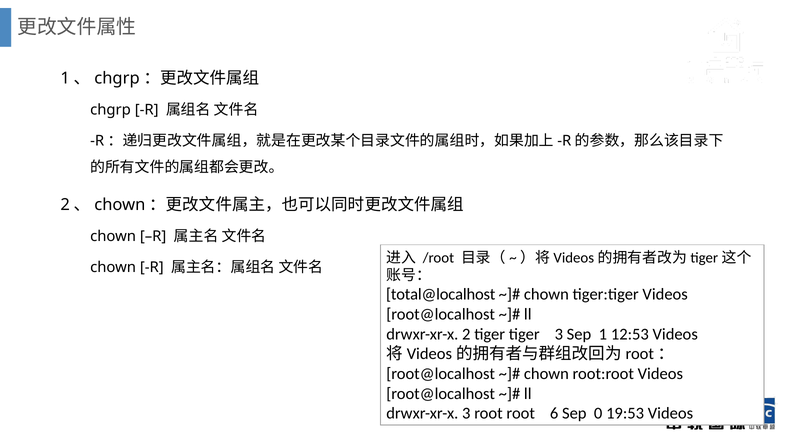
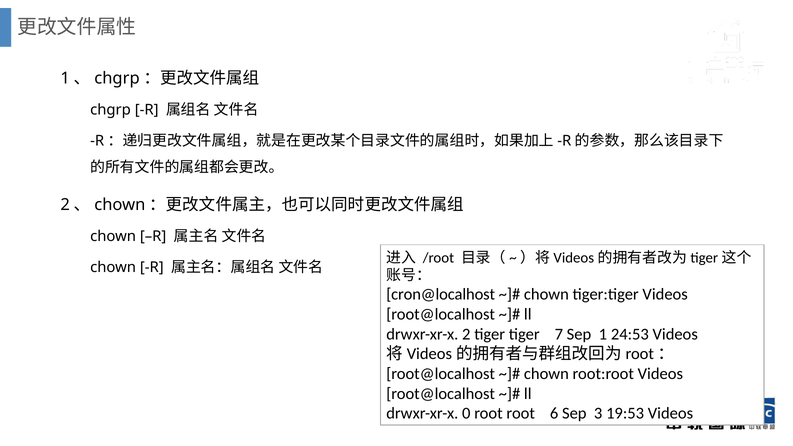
total@localhost: total@localhost -> cron@localhost
tiger 3: 3 -> 7
12:53: 12:53 -> 24:53
drwxr-xr-x 3: 3 -> 0
0: 0 -> 3
